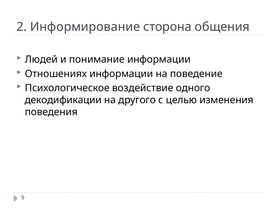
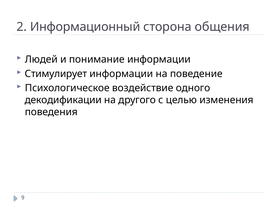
Информирование: Информирование -> Информационный
Отношениях: Отношениях -> Стимулирует
